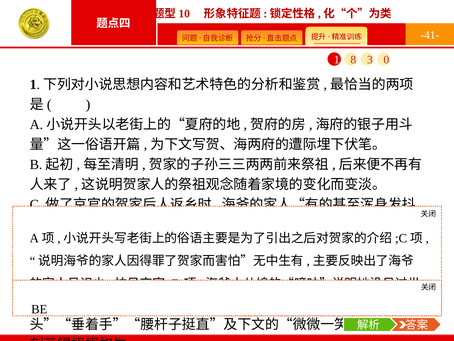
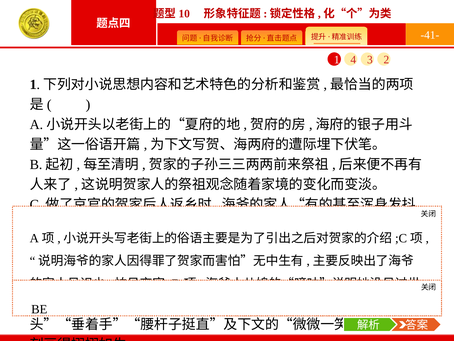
8: 8 -> 4
0: 0 -> 2
